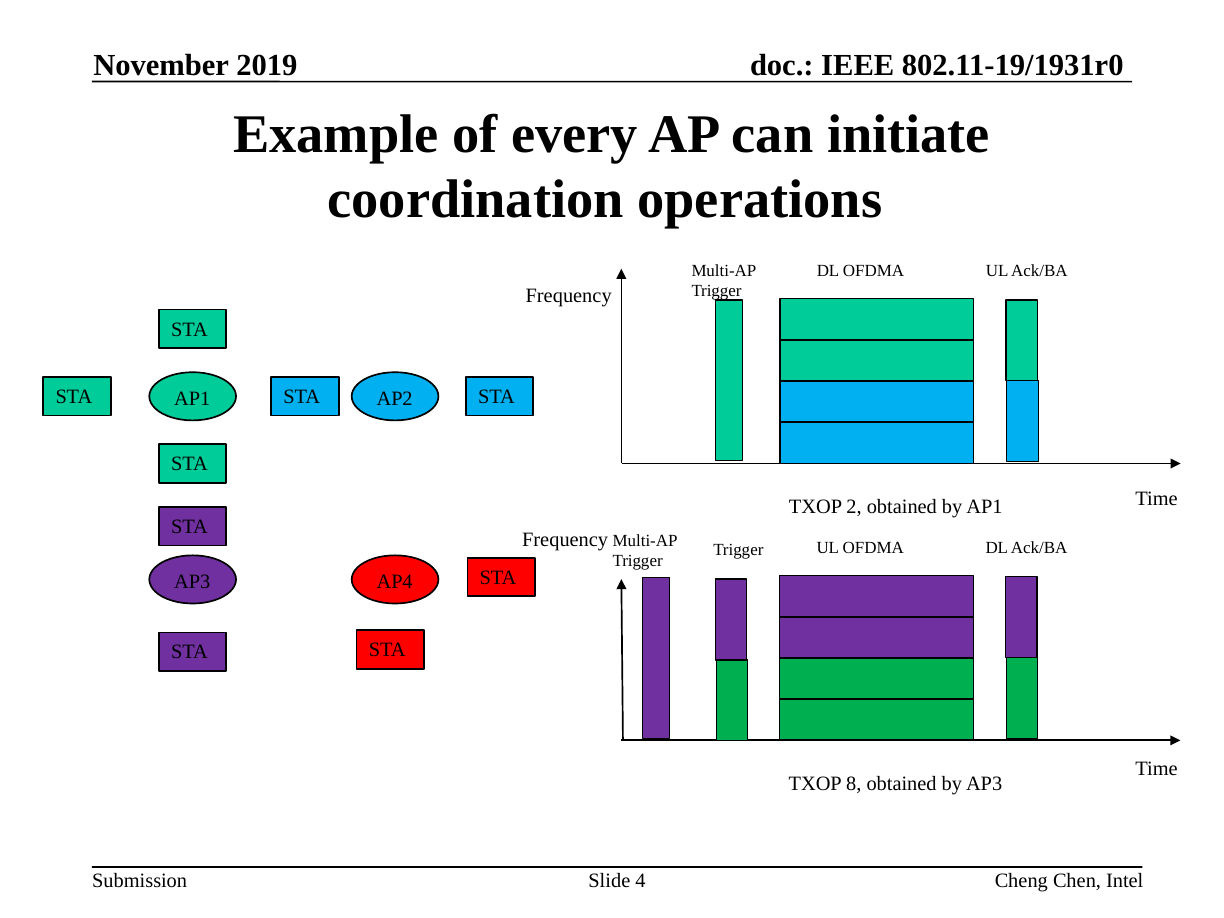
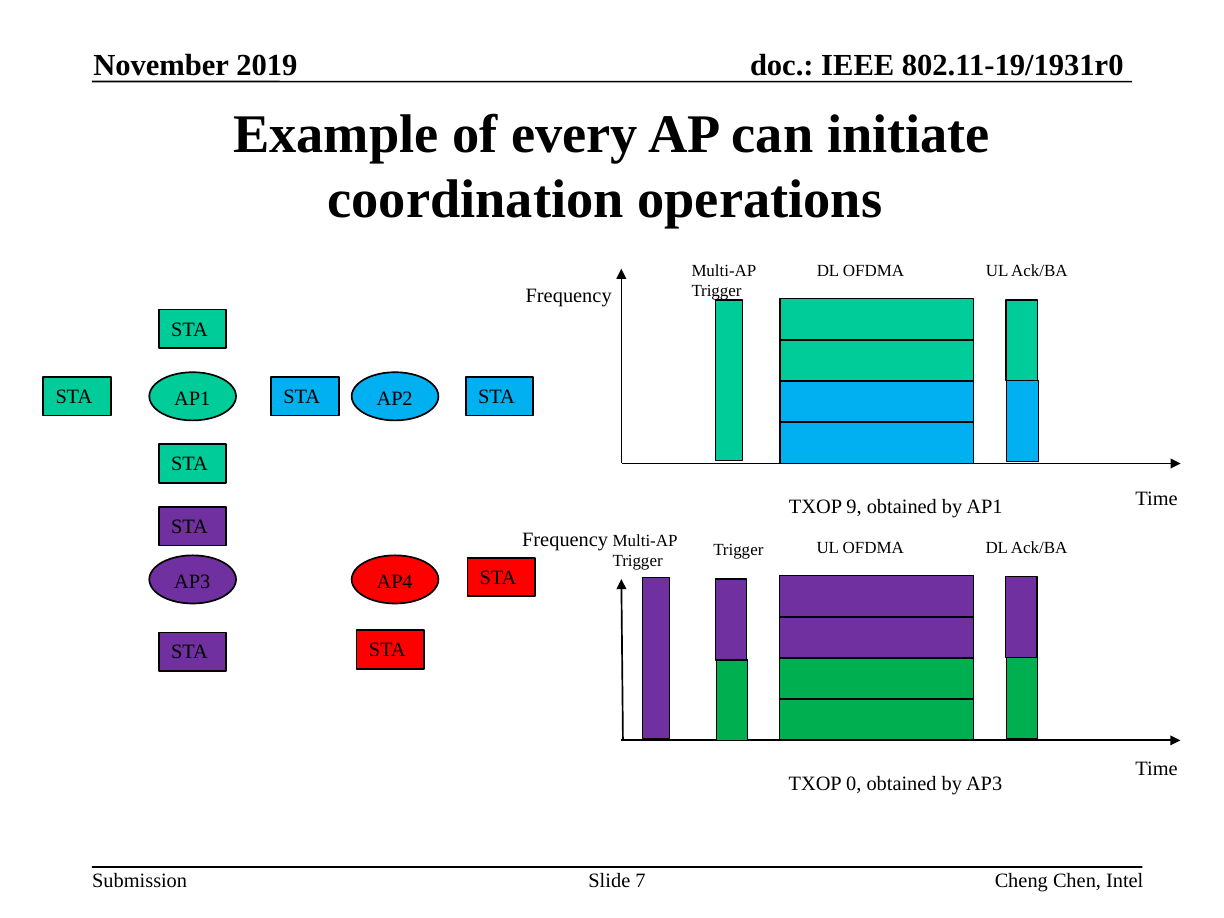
2: 2 -> 9
8: 8 -> 0
4: 4 -> 7
